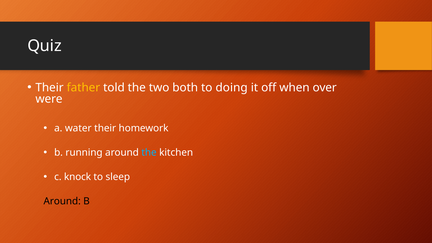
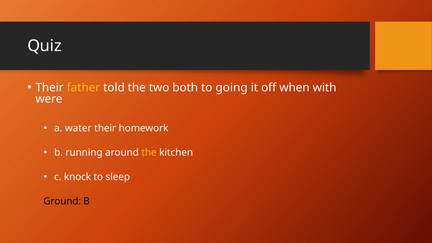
doing: doing -> going
over: over -> with
the at (149, 153) colour: light blue -> yellow
Around at (62, 201): Around -> Ground
